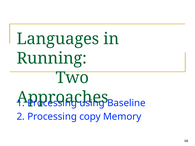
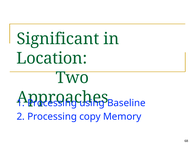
Languages: Languages -> Significant
Running: Running -> Location
